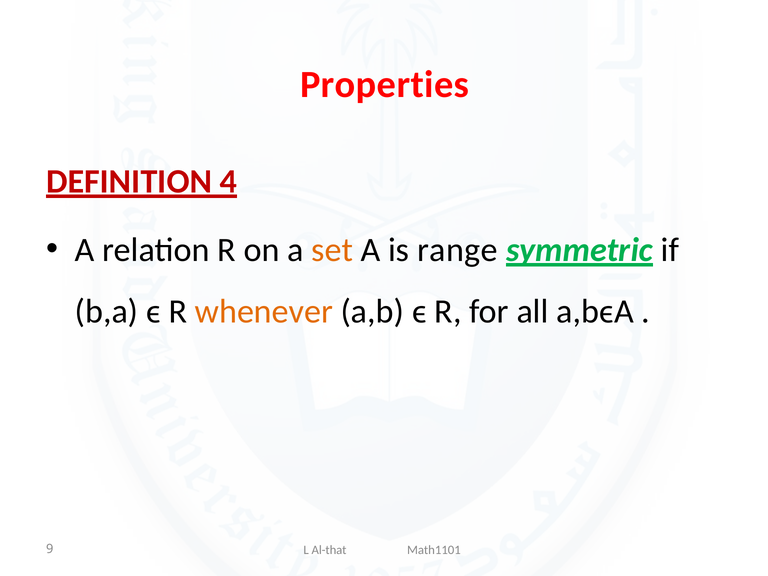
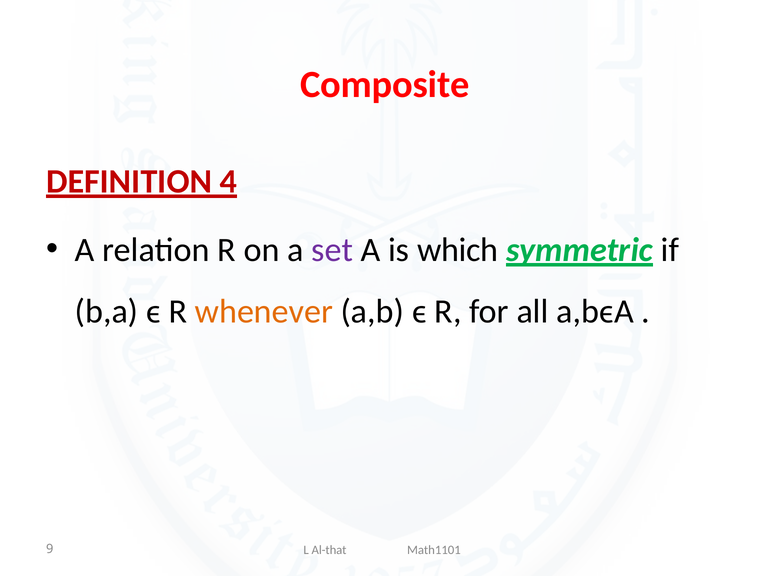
Properties: Properties -> Composite
set colour: orange -> purple
range: range -> which
